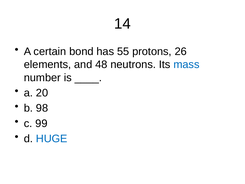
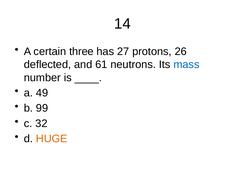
bond: bond -> three
55: 55 -> 27
elements: elements -> deflected
48: 48 -> 61
20: 20 -> 49
98: 98 -> 99
99: 99 -> 32
HUGE colour: blue -> orange
